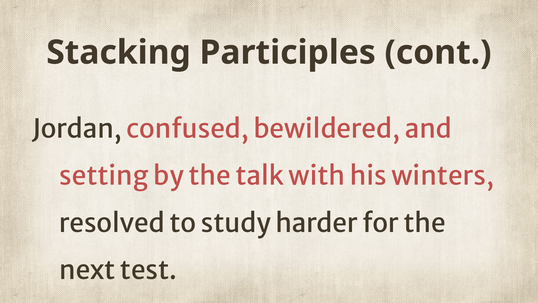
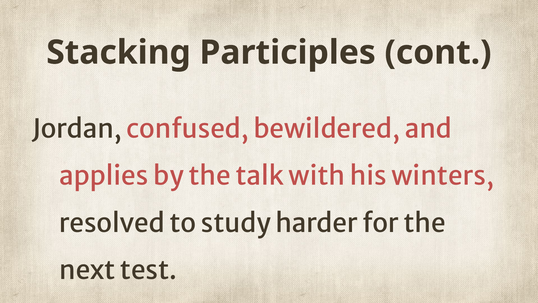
setting: setting -> applies
